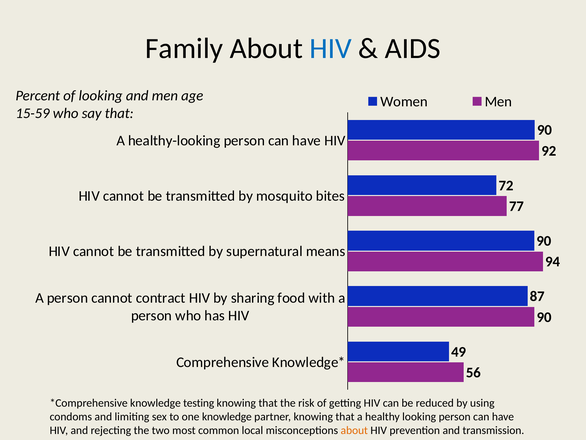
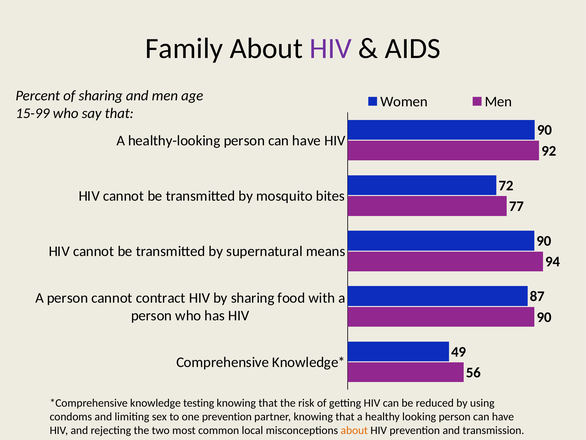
HIV at (331, 48) colour: blue -> purple
of looking: looking -> sharing
15-59: 15-59 -> 15-99
one knowledge: knowledge -> prevention
